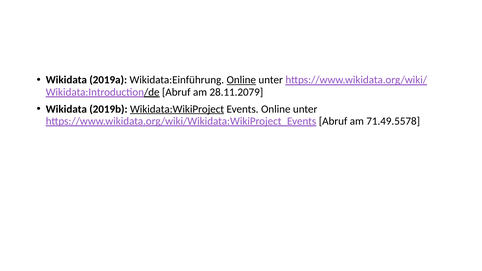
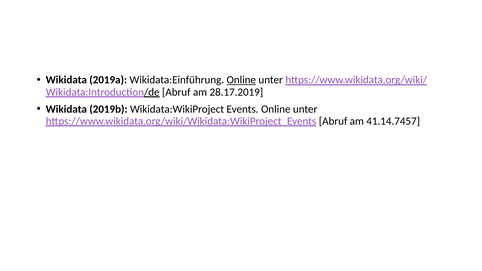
28.11.2079: 28.11.2079 -> 28.17.2019
Wikidata:WikiProject underline: present -> none
71.49.5578: 71.49.5578 -> 41.14.7457
